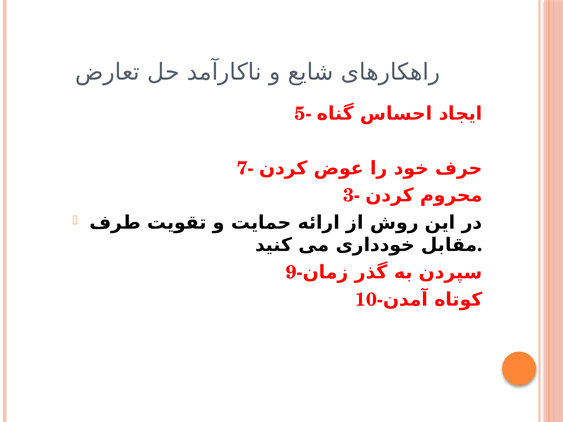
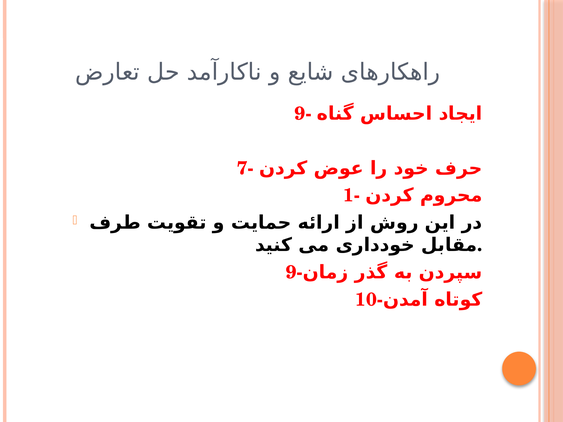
5- at (303, 114): 5- -> 9-
3-: 3- -> 1-
